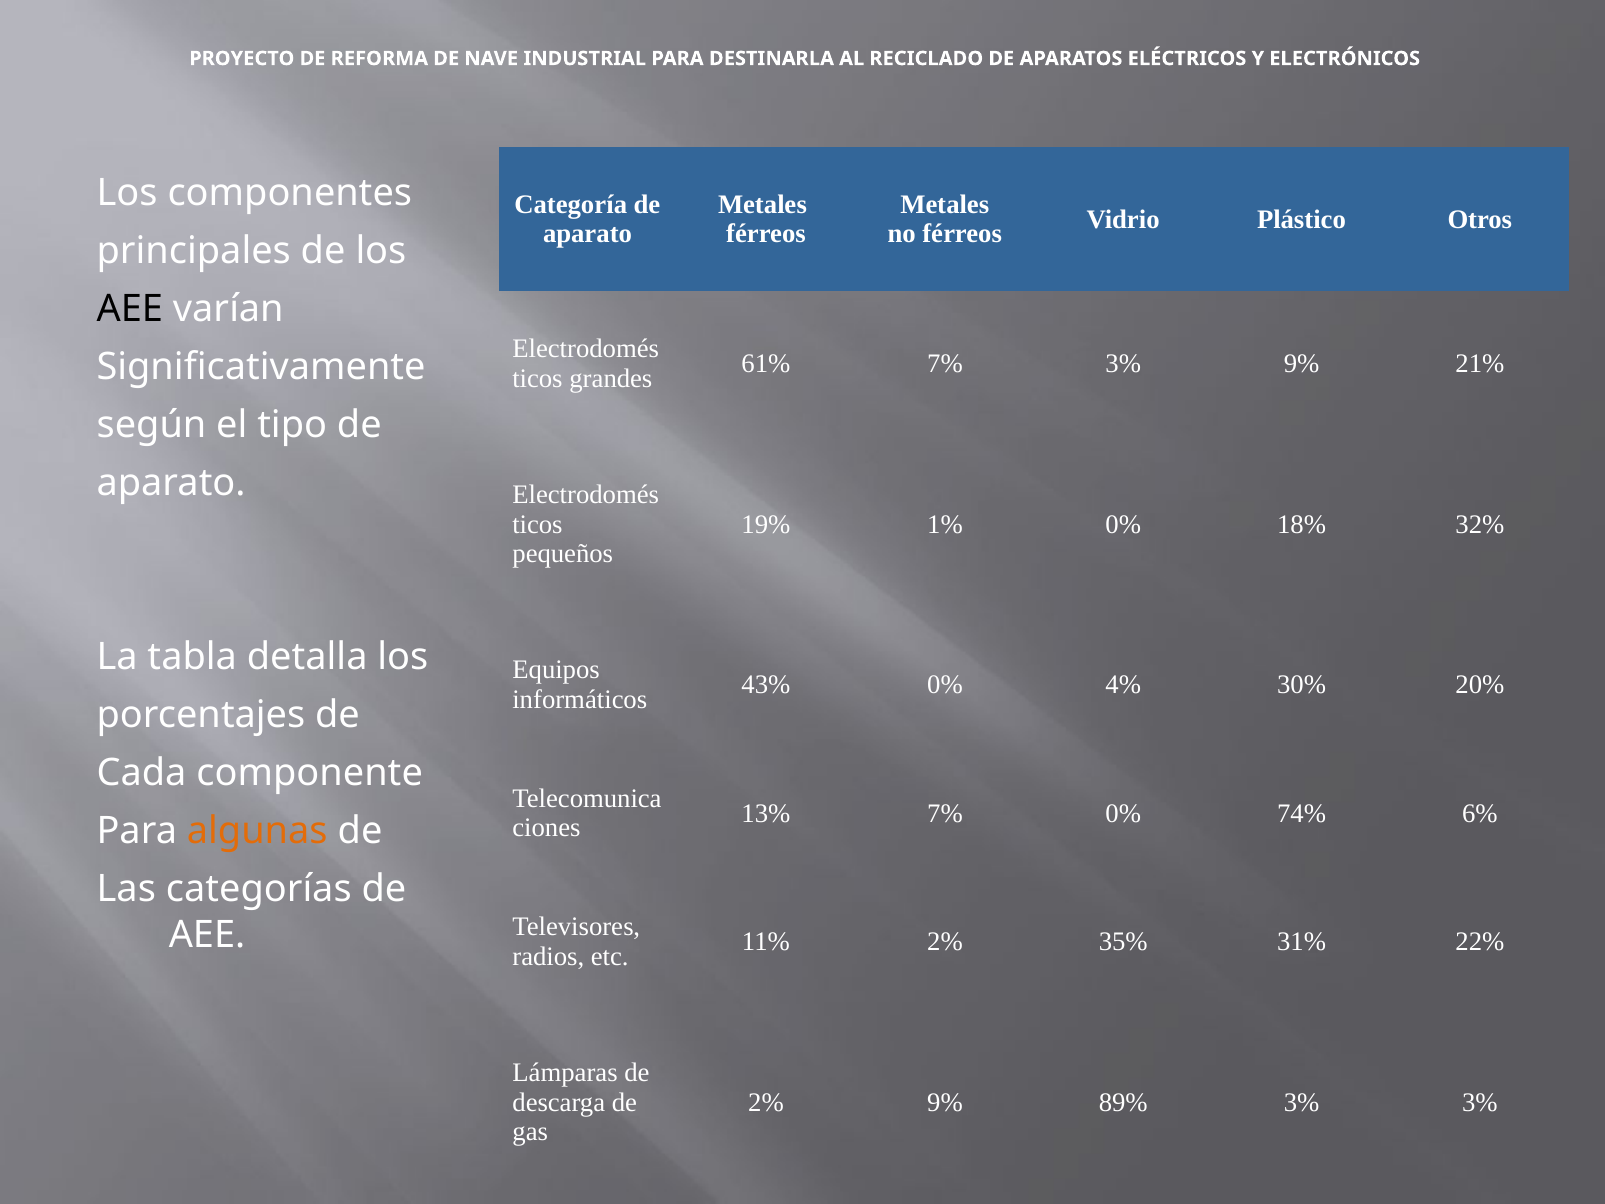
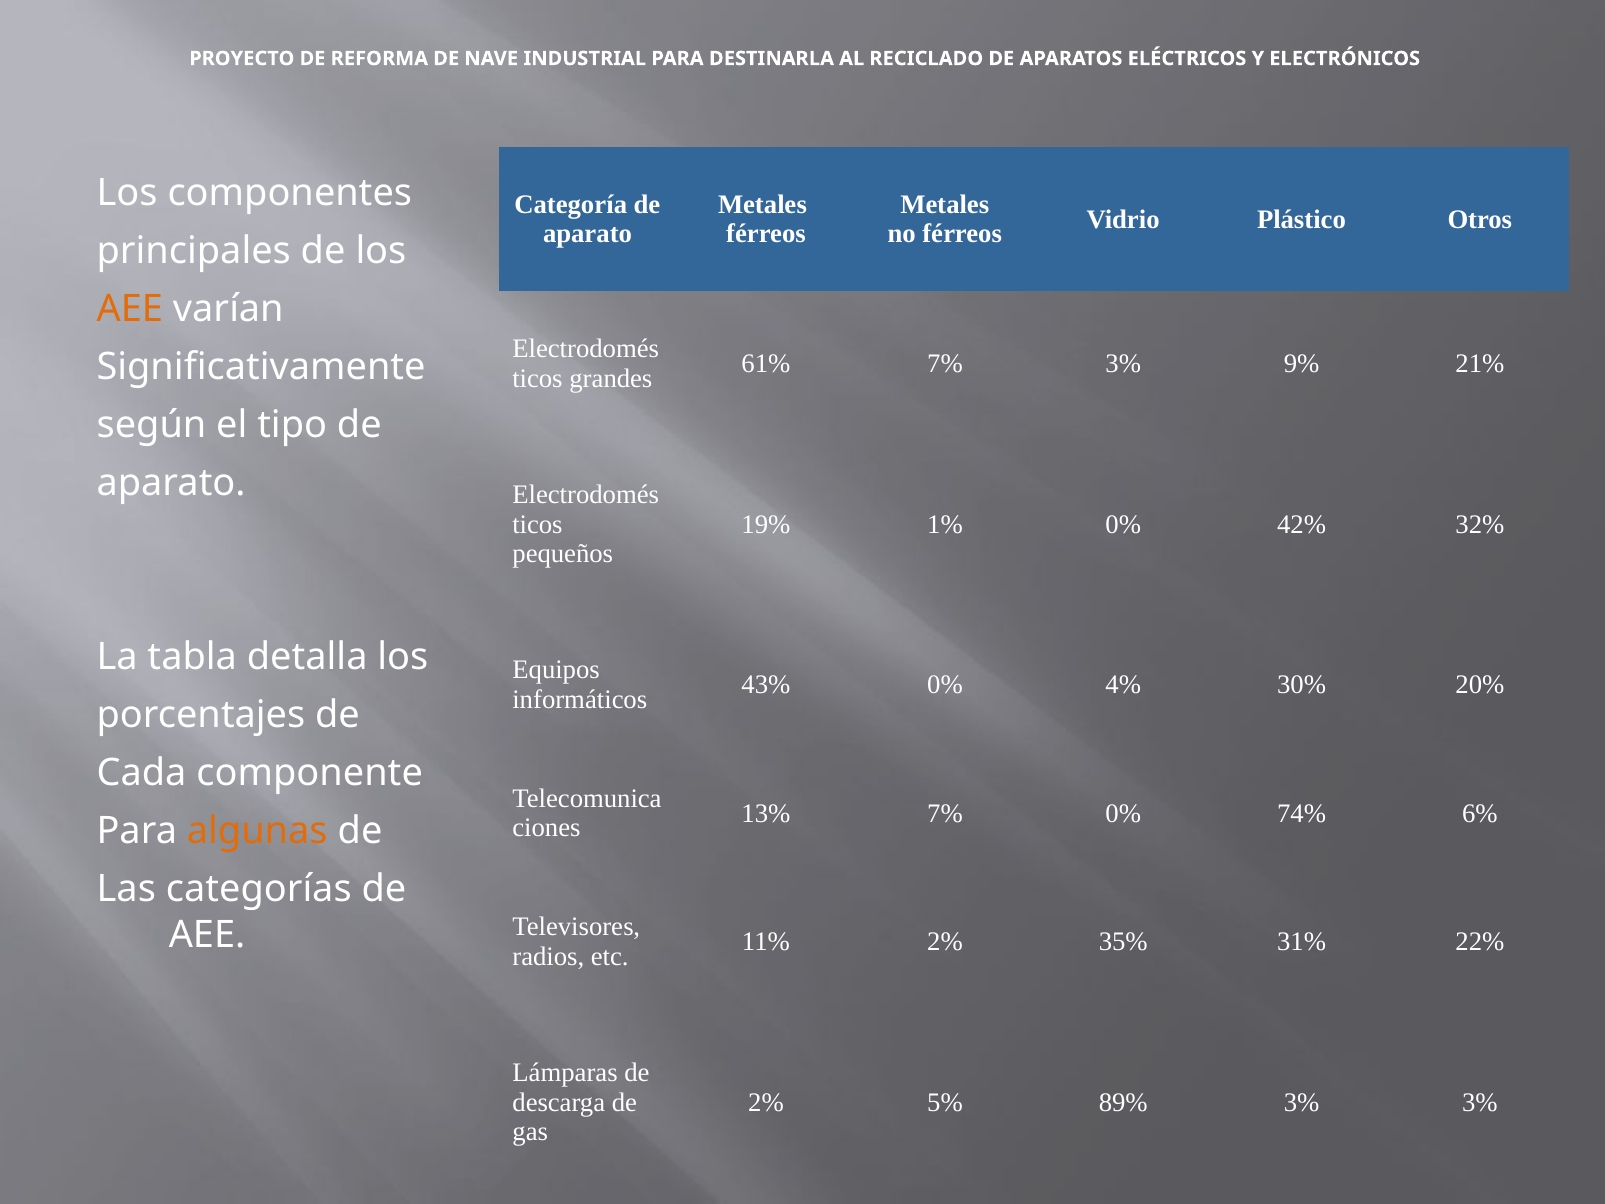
AEE at (130, 309) colour: black -> orange
18%: 18% -> 42%
2% 9%: 9% -> 5%
